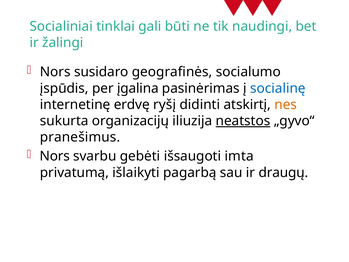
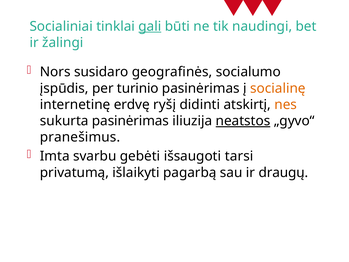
gali underline: none -> present
įgalina: įgalina -> turinio
socialinę colour: blue -> orange
sukurta organizacijų: organizacijų -> pasinėrimas
Nors at (55, 156): Nors -> Imta
imta: imta -> tarsi
